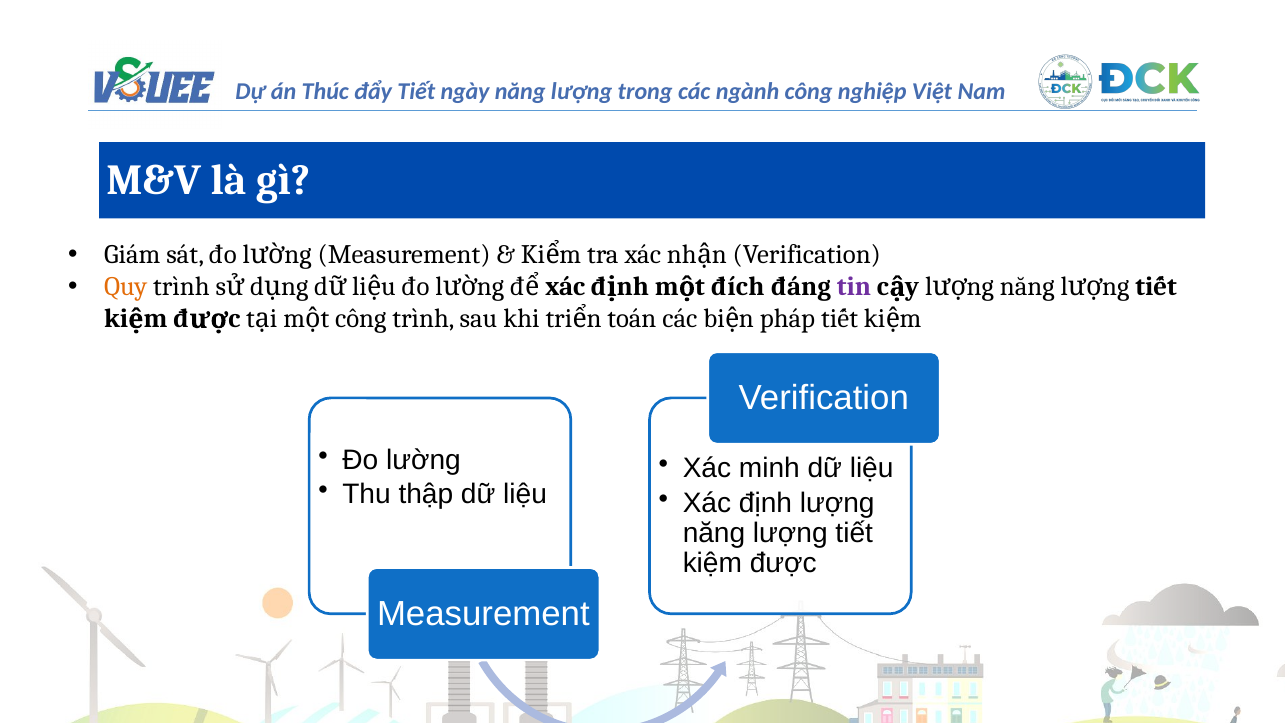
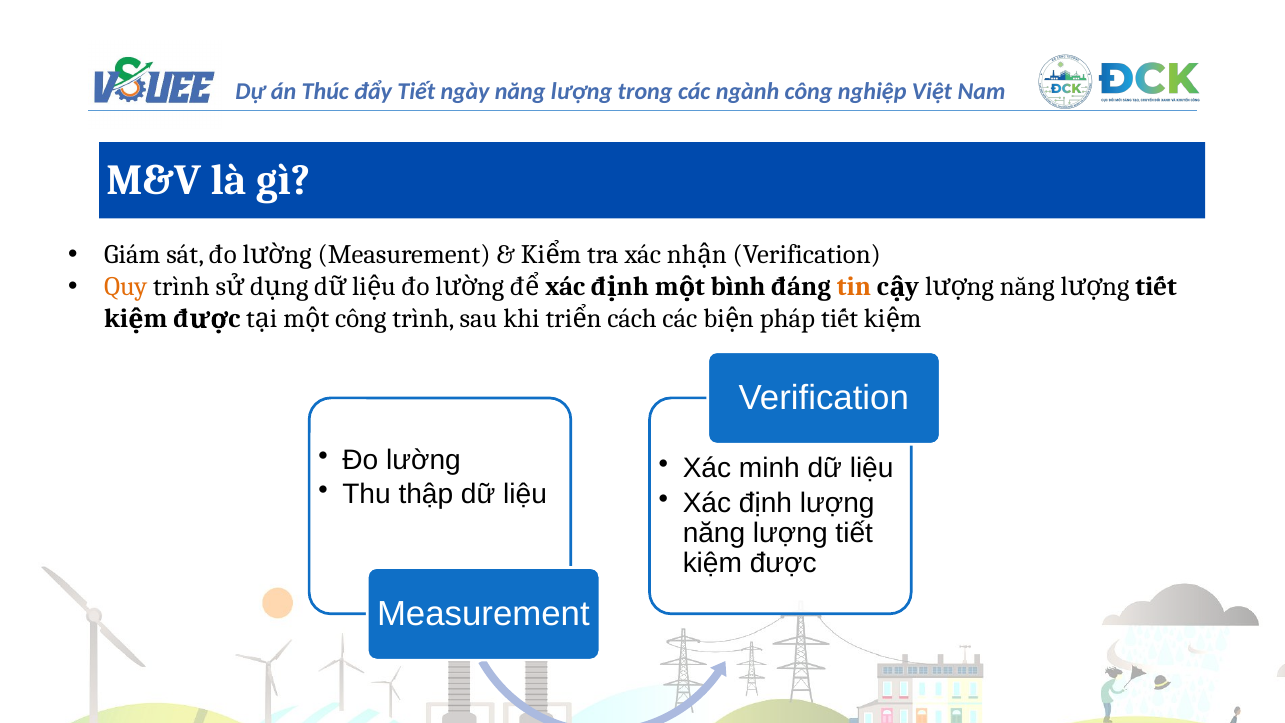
đích: đích -> bình
tin colour: purple -> orange
toán: toán -> cách
